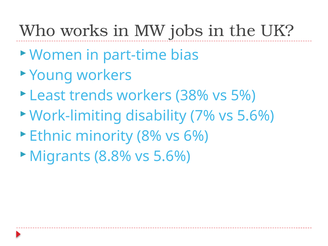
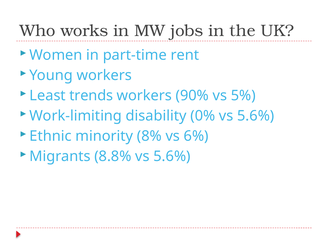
bias: bias -> rent
38%: 38% -> 90%
7%: 7% -> 0%
